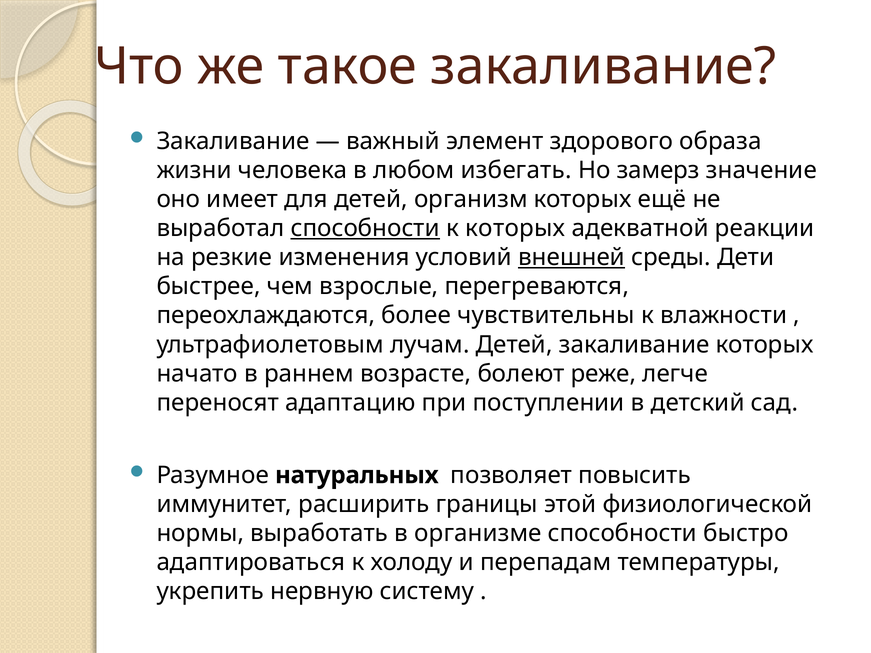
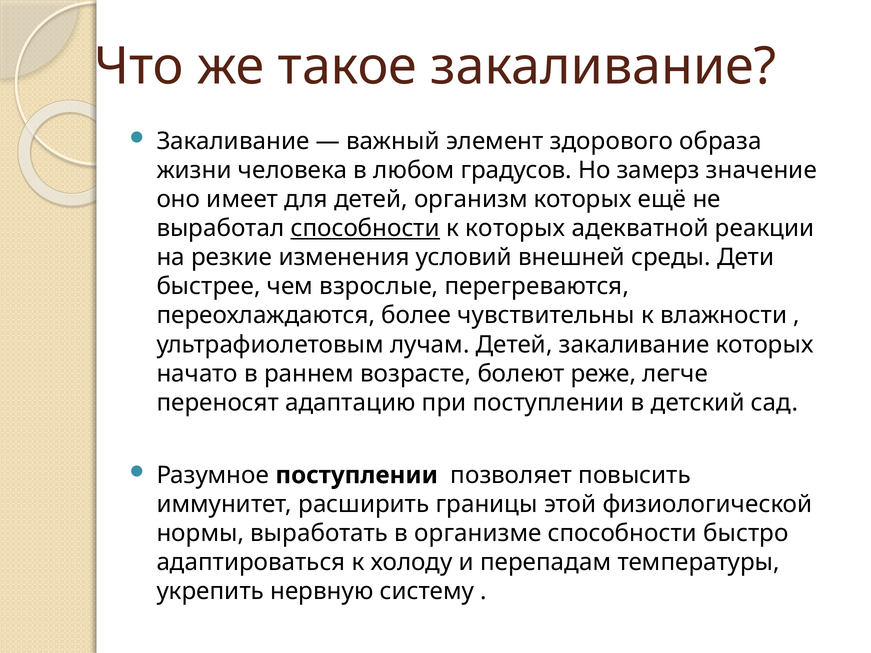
избегать: избегать -> градусов
внешней underline: present -> none
Разумное натуральных: натуральных -> поступлении
